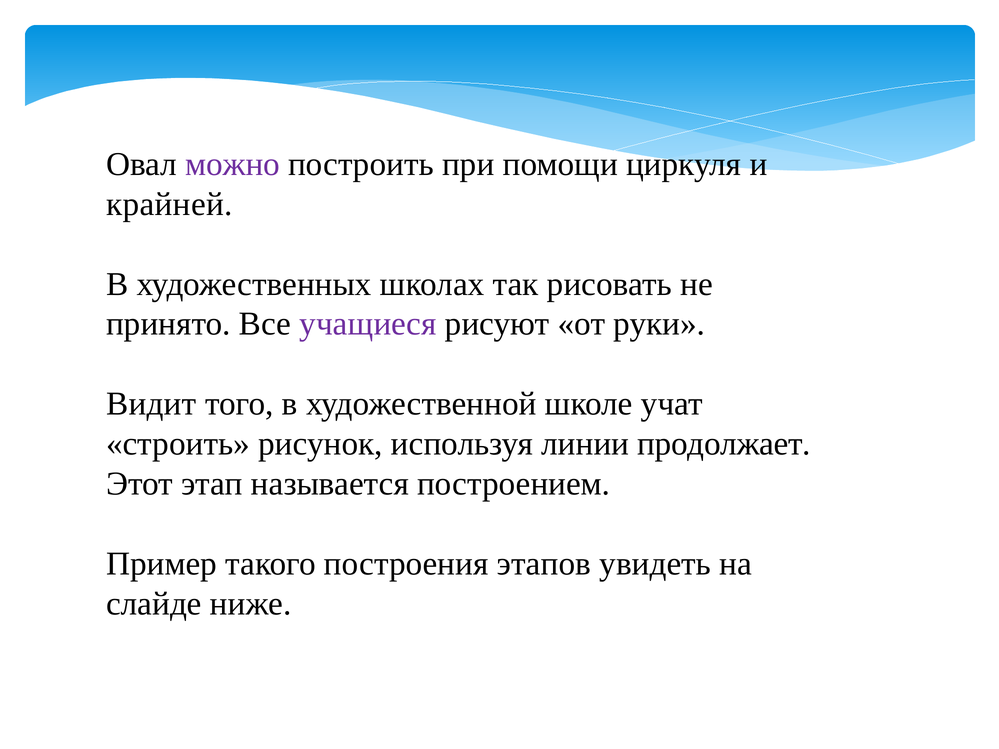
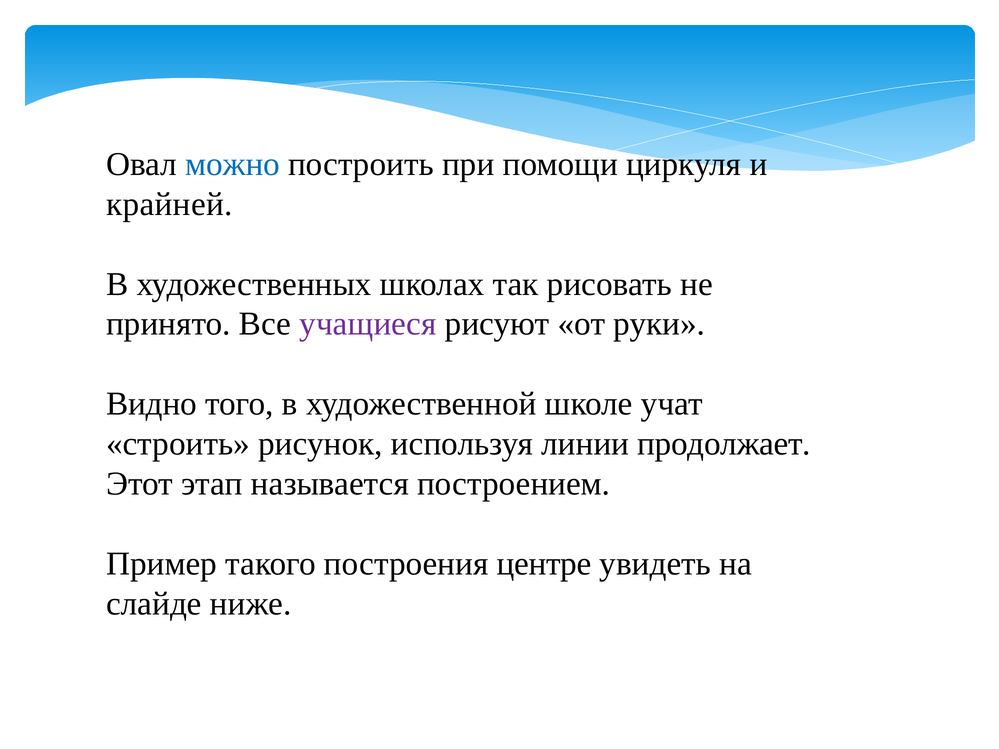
можно colour: purple -> blue
Видит: Видит -> Видно
этапов: этапов -> центре
